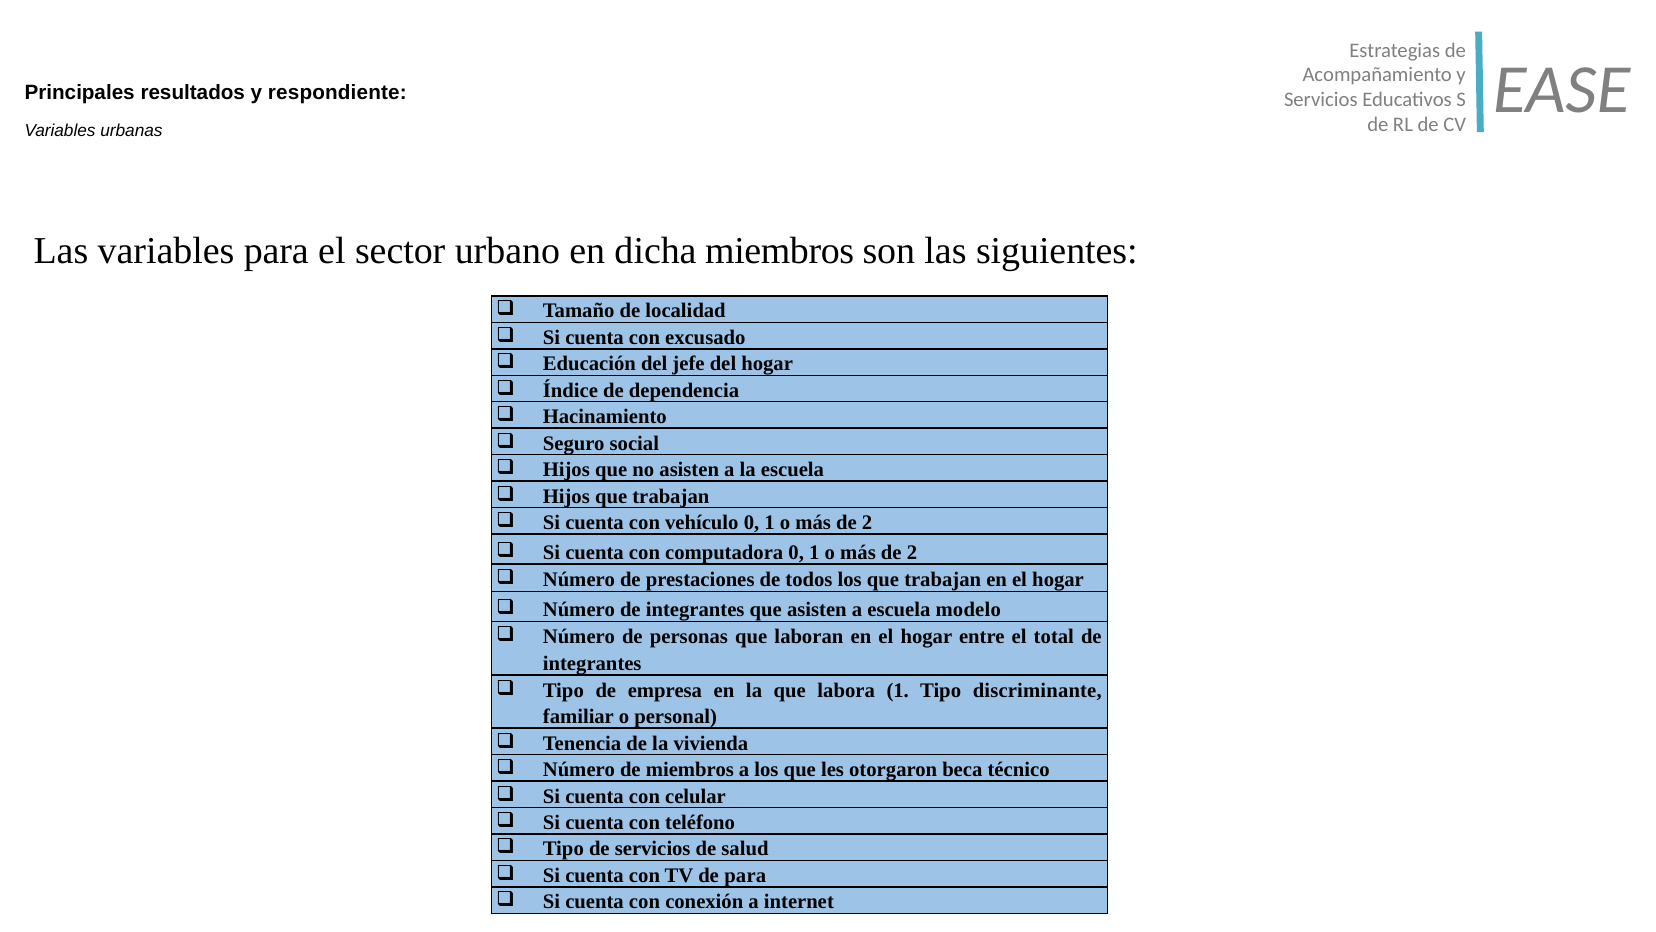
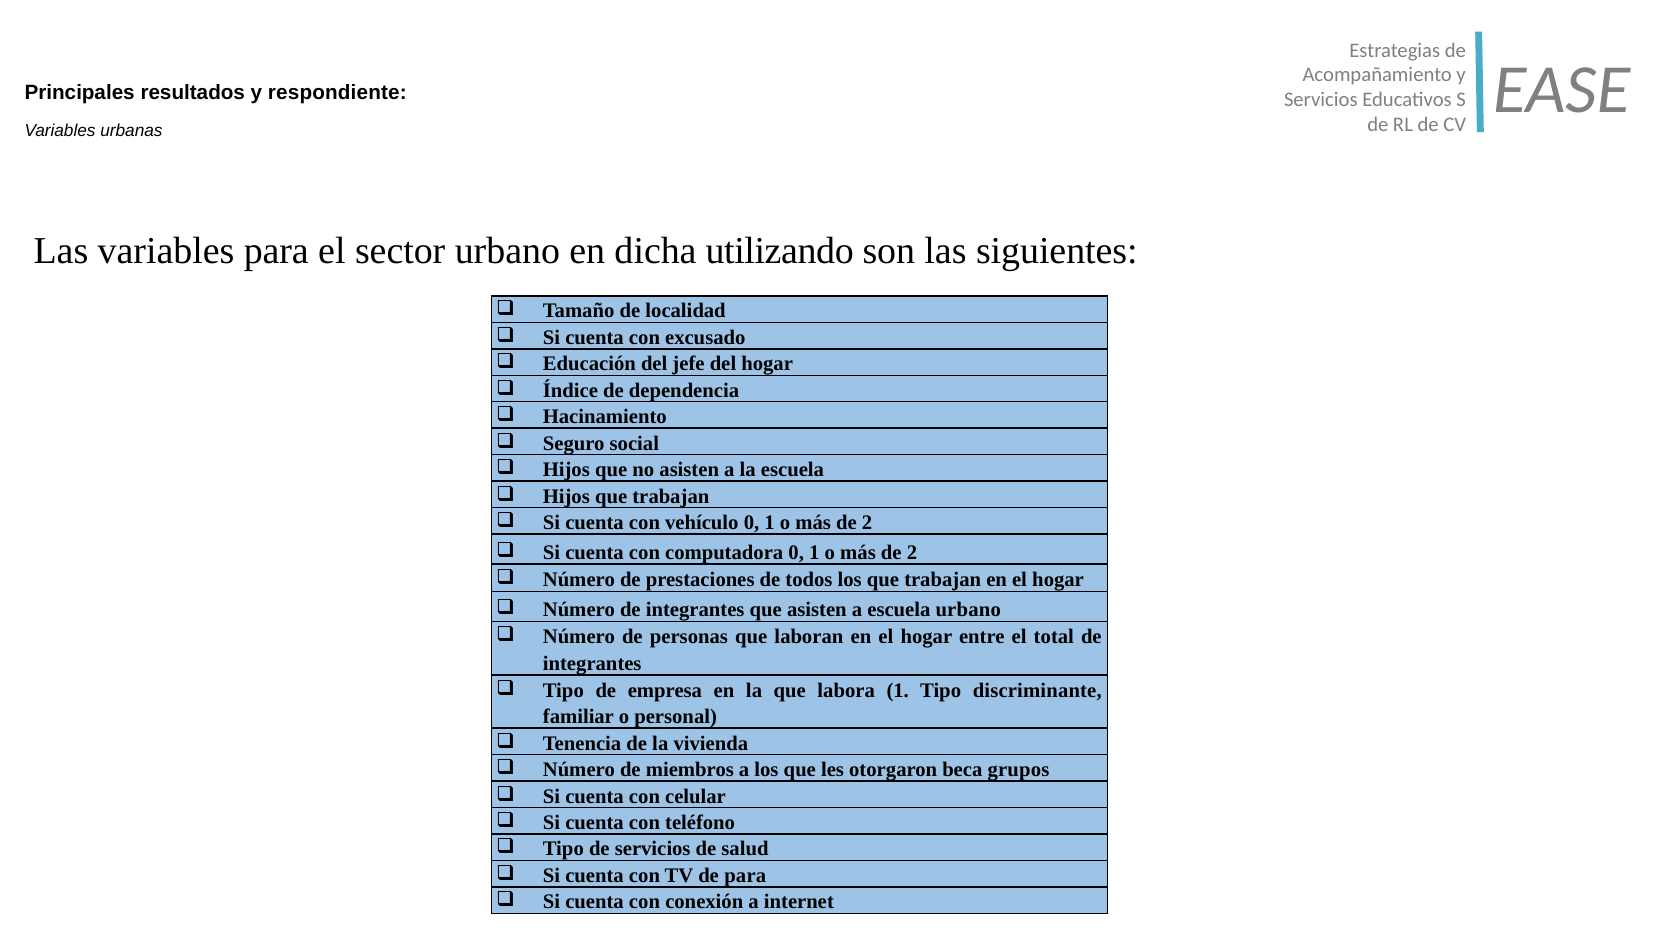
dicha miembros: miembros -> utilizando
escuela modelo: modelo -> urbano
técnico: técnico -> grupos
